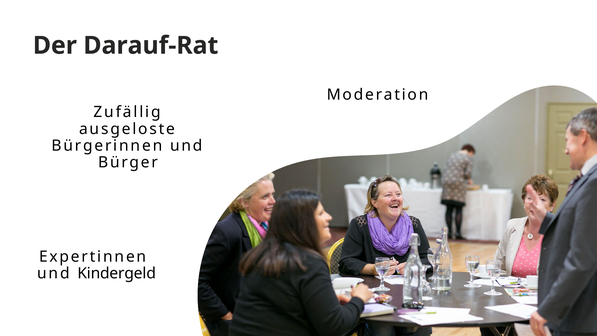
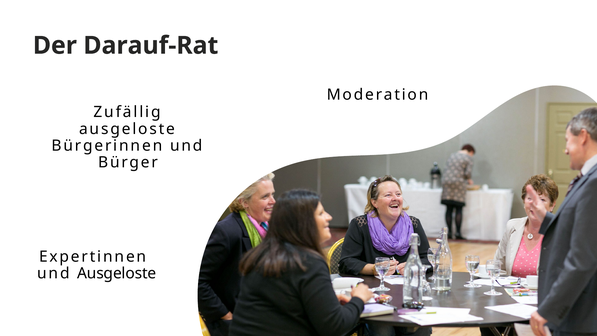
und Kindergeld: Kindergeld -> Ausgeloste
